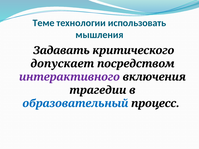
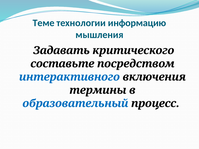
использовать: использовать -> информацию
допускает: допускает -> составьте
интерактивного colour: purple -> blue
трагедии: трагедии -> термины
